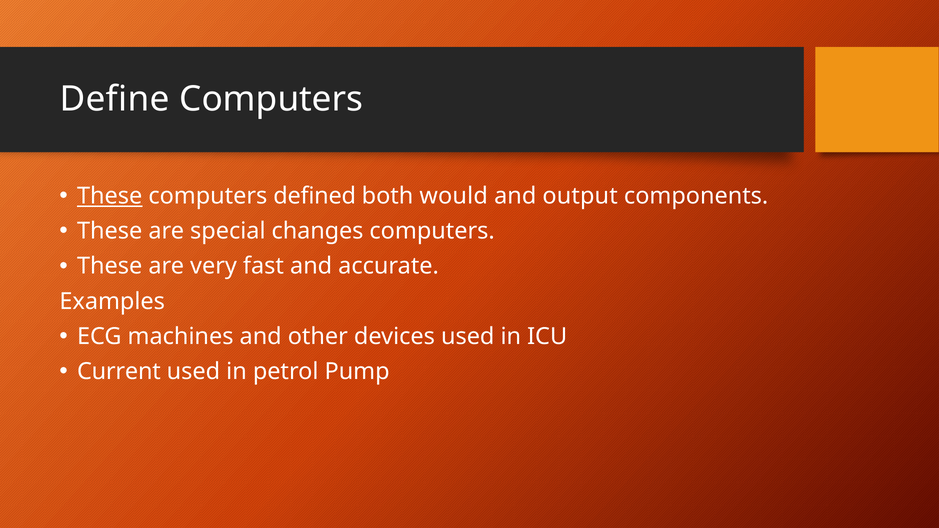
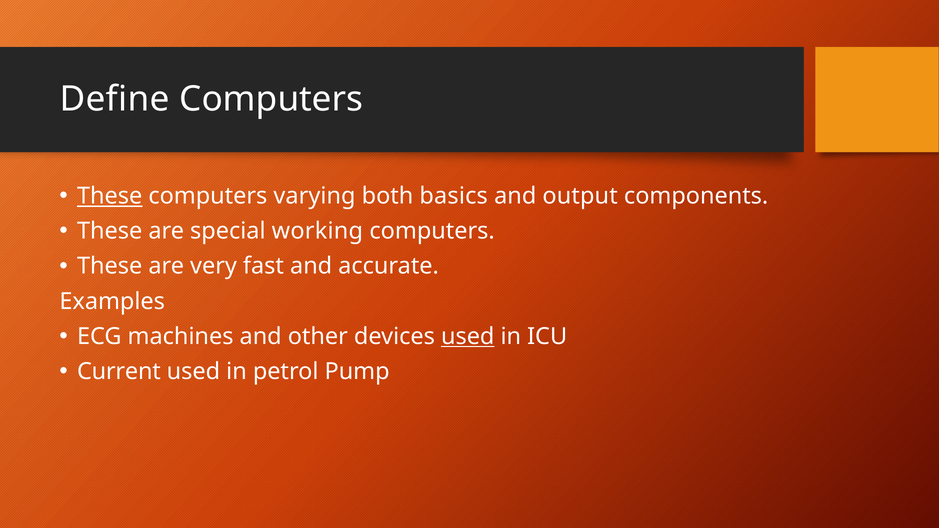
defined: defined -> varying
would: would -> basics
changes: changes -> working
used at (468, 337) underline: none -> present
